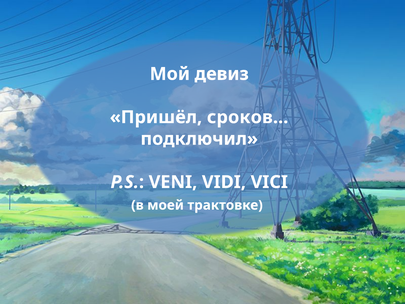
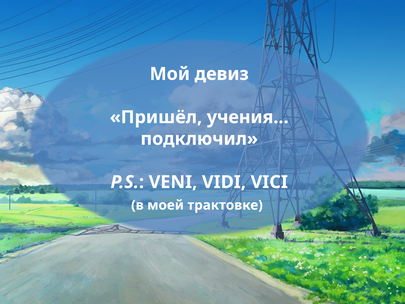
сроков…: сроков… -> учения…
